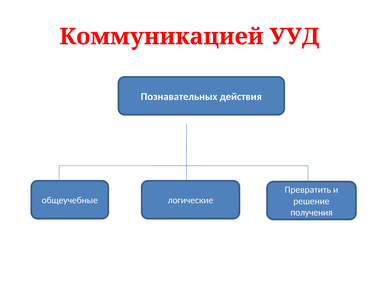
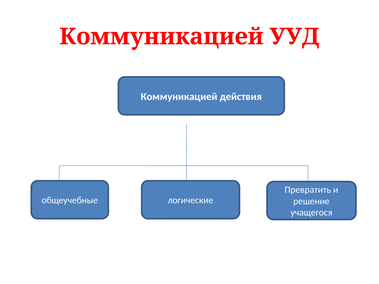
Познавательных at (179, 97): Познавательных -> Коммуникацией
получения: получения -> учащегося
